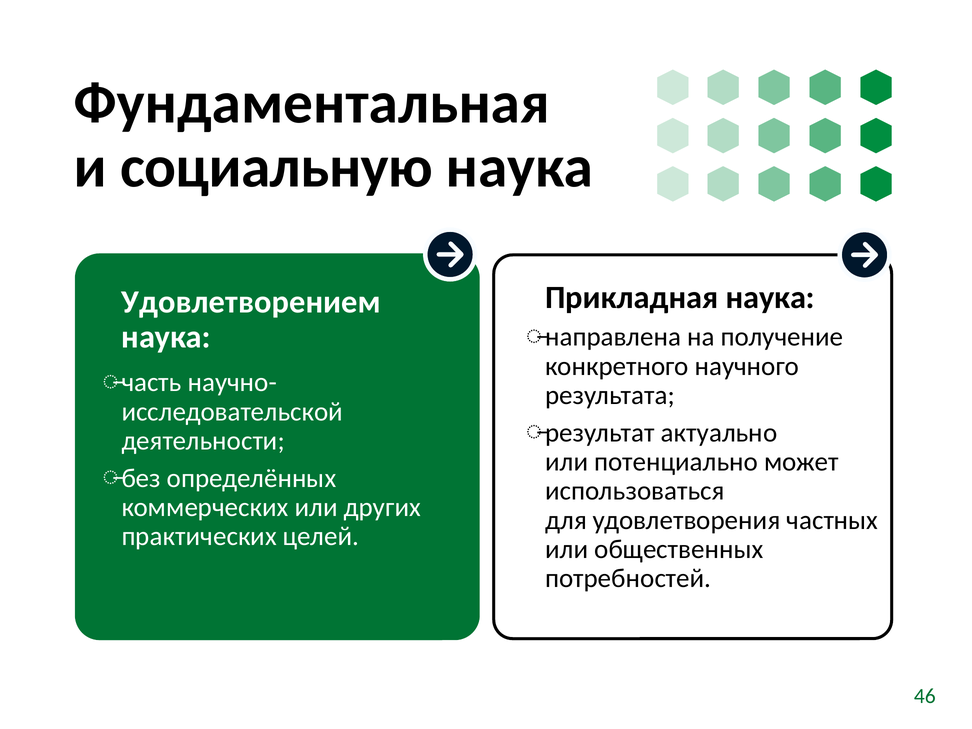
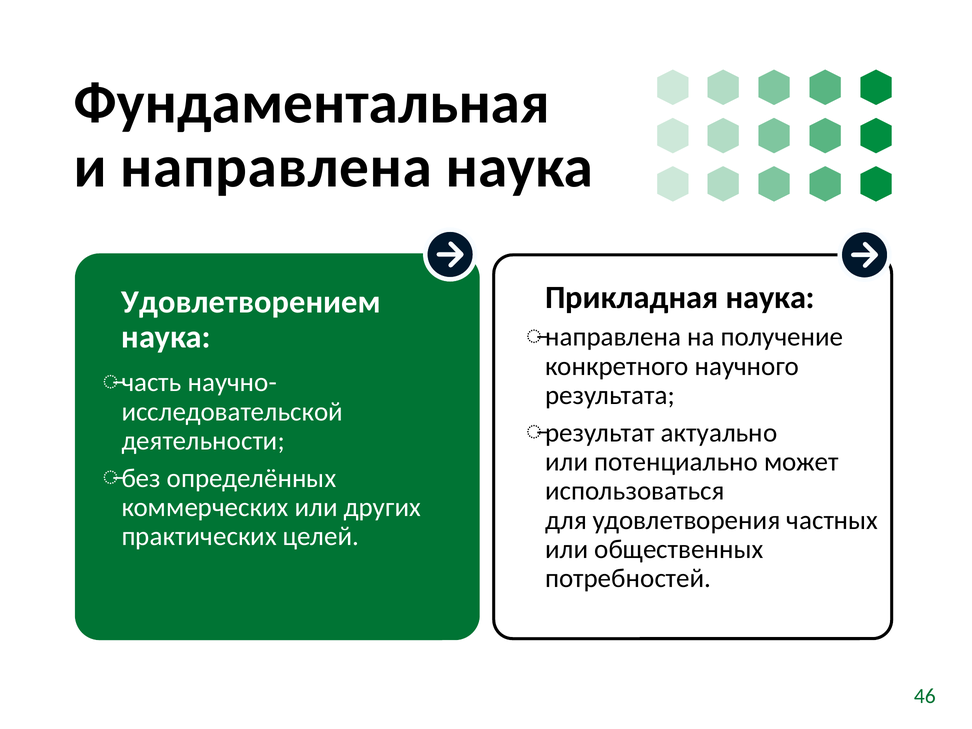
социальную: социальную -> направлена
